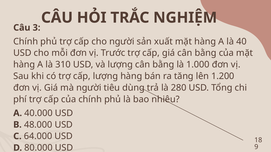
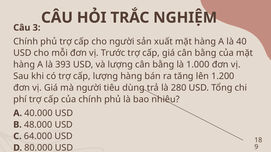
310: 310 -> 393
